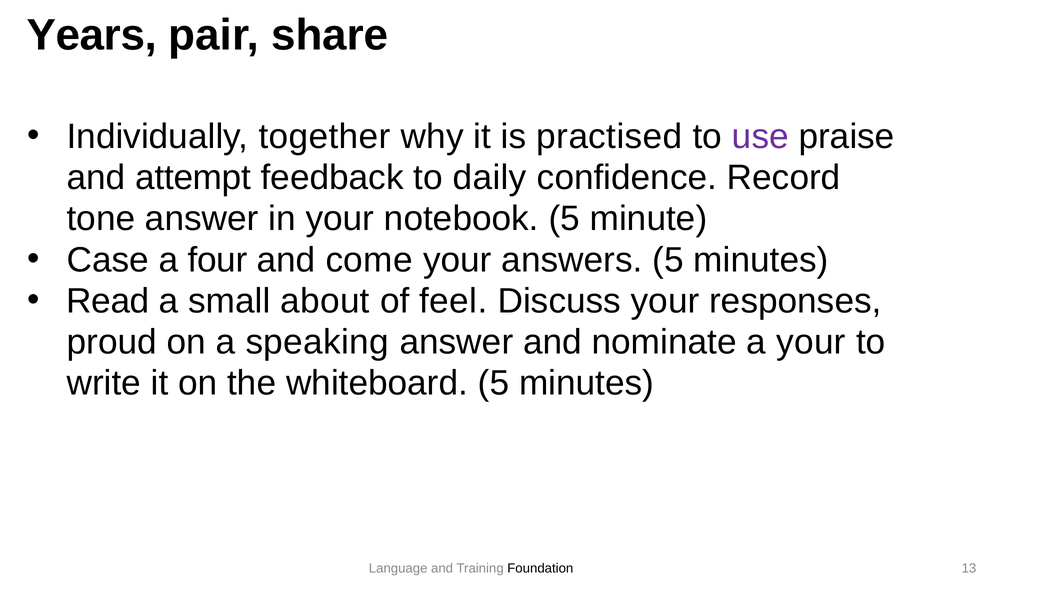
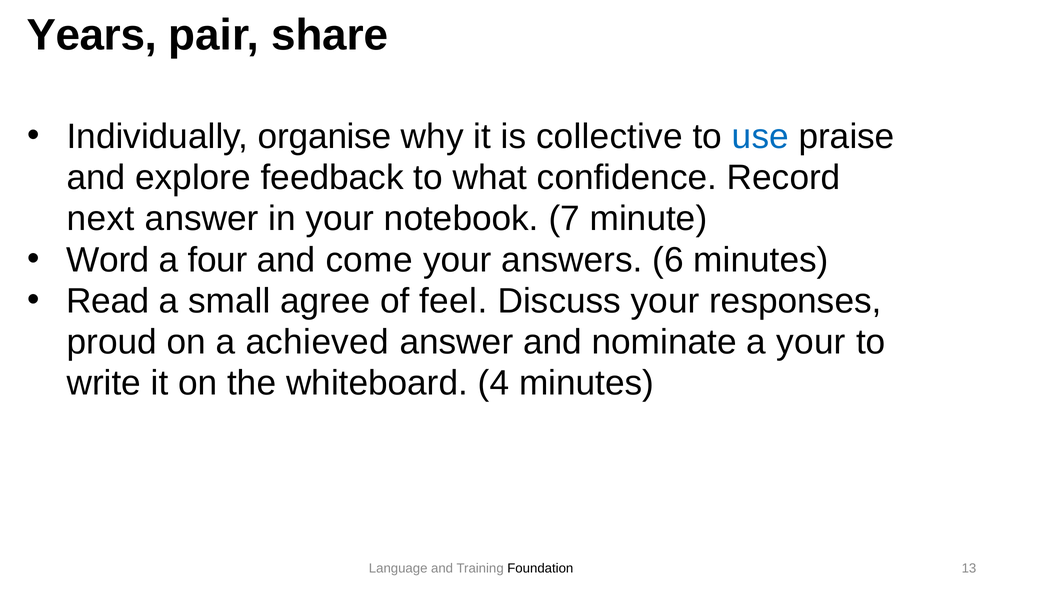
together: together -> organise
practised: practised -> collective
use colour: purple -> blue
attempt: attempt -> explore
daily: daily -> what
tone: tone -> next
notebook 5: 5 -> 7
Case: Case -> Word
answers 5: 5 -> 6
about: about -> agree
speaking: speaking -> achieved
whiteboard 5: 5 -> 4
